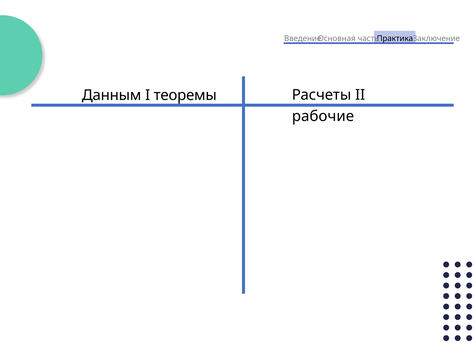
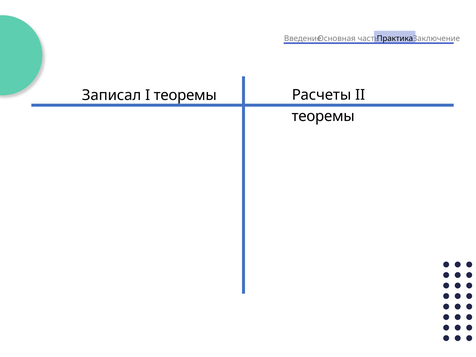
Данным: Данным -> Записал
рабочие at (323, 116): рабочие -> теоремы
